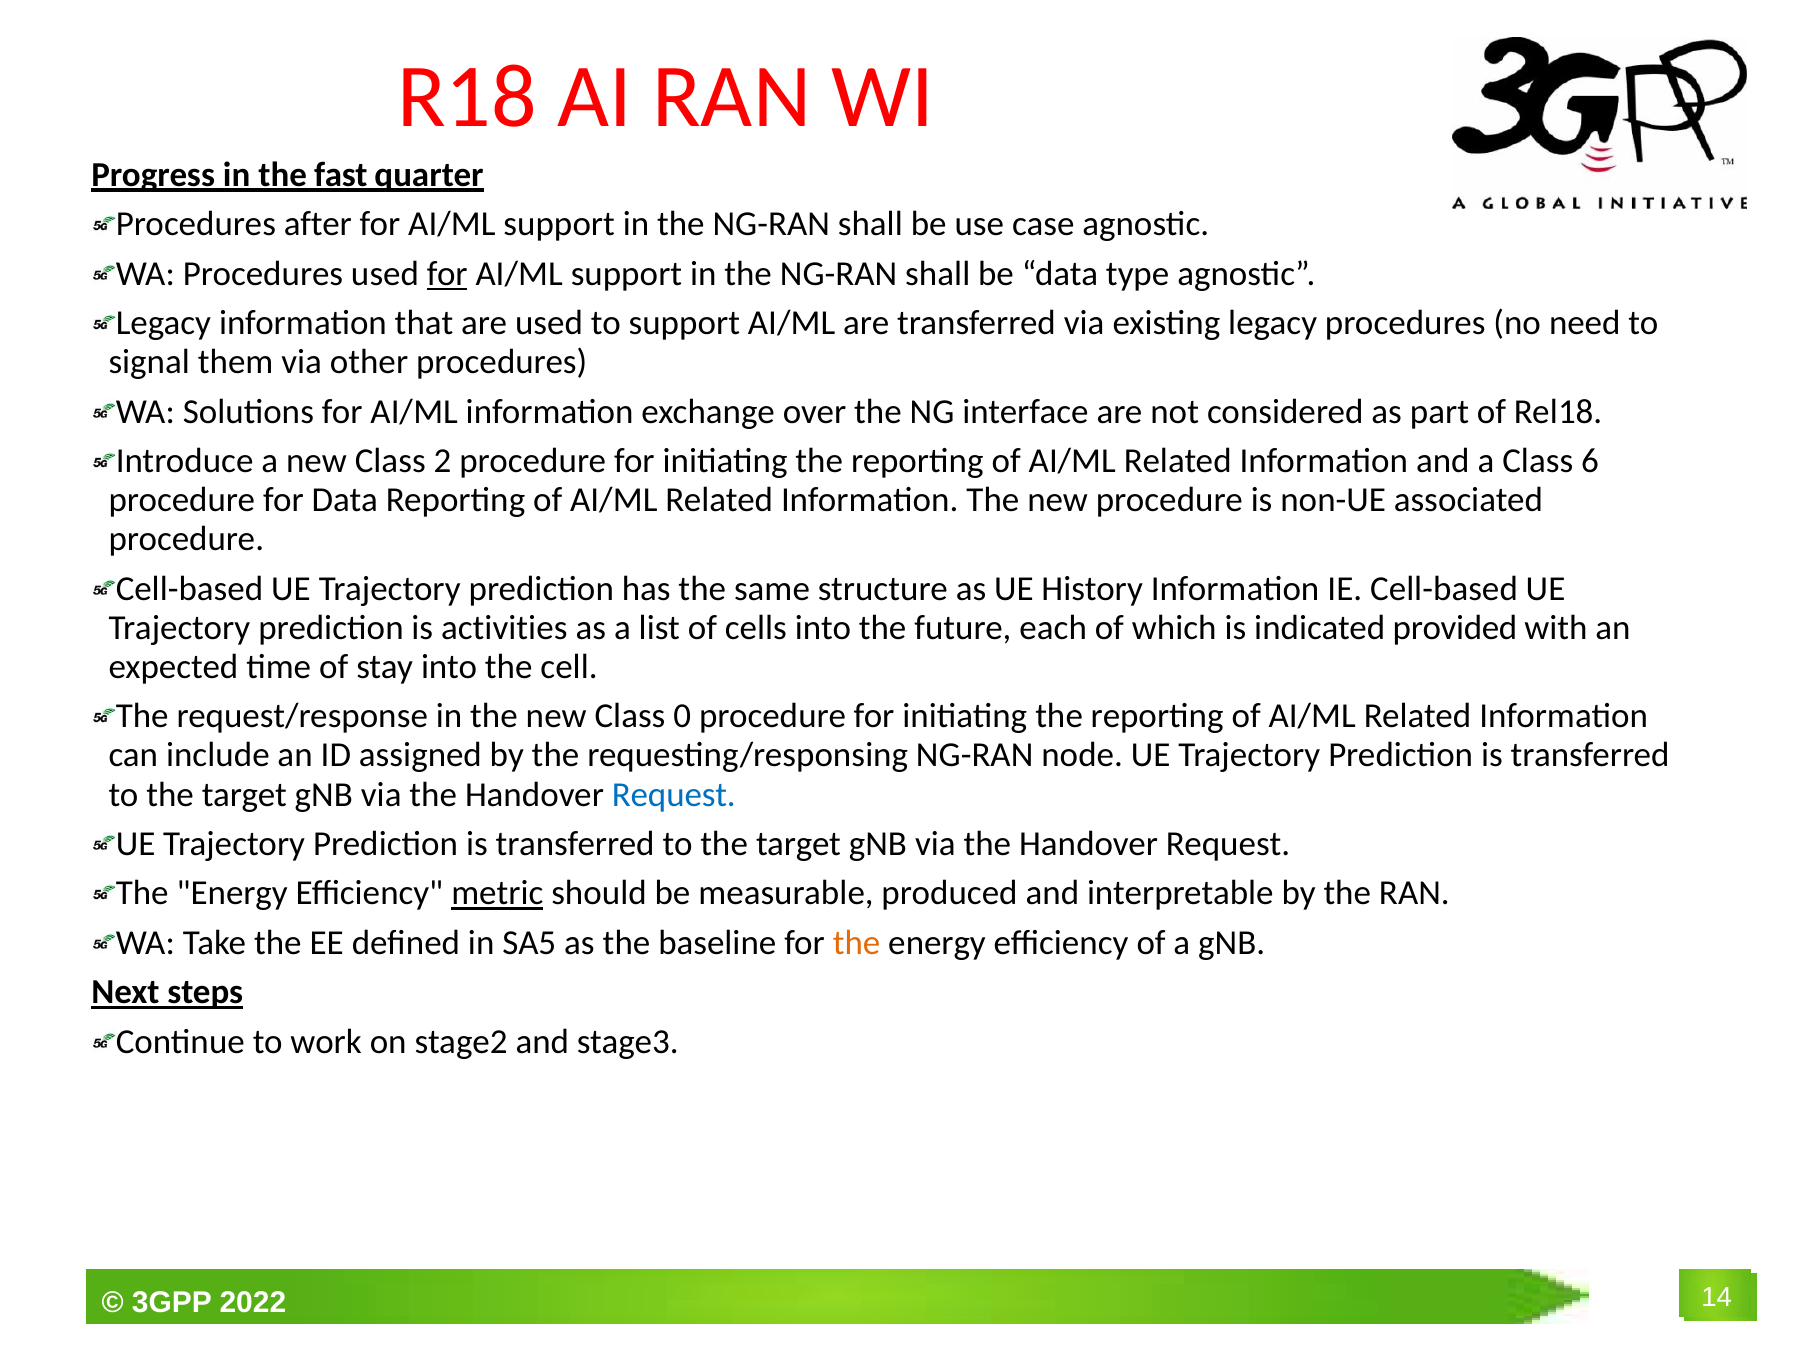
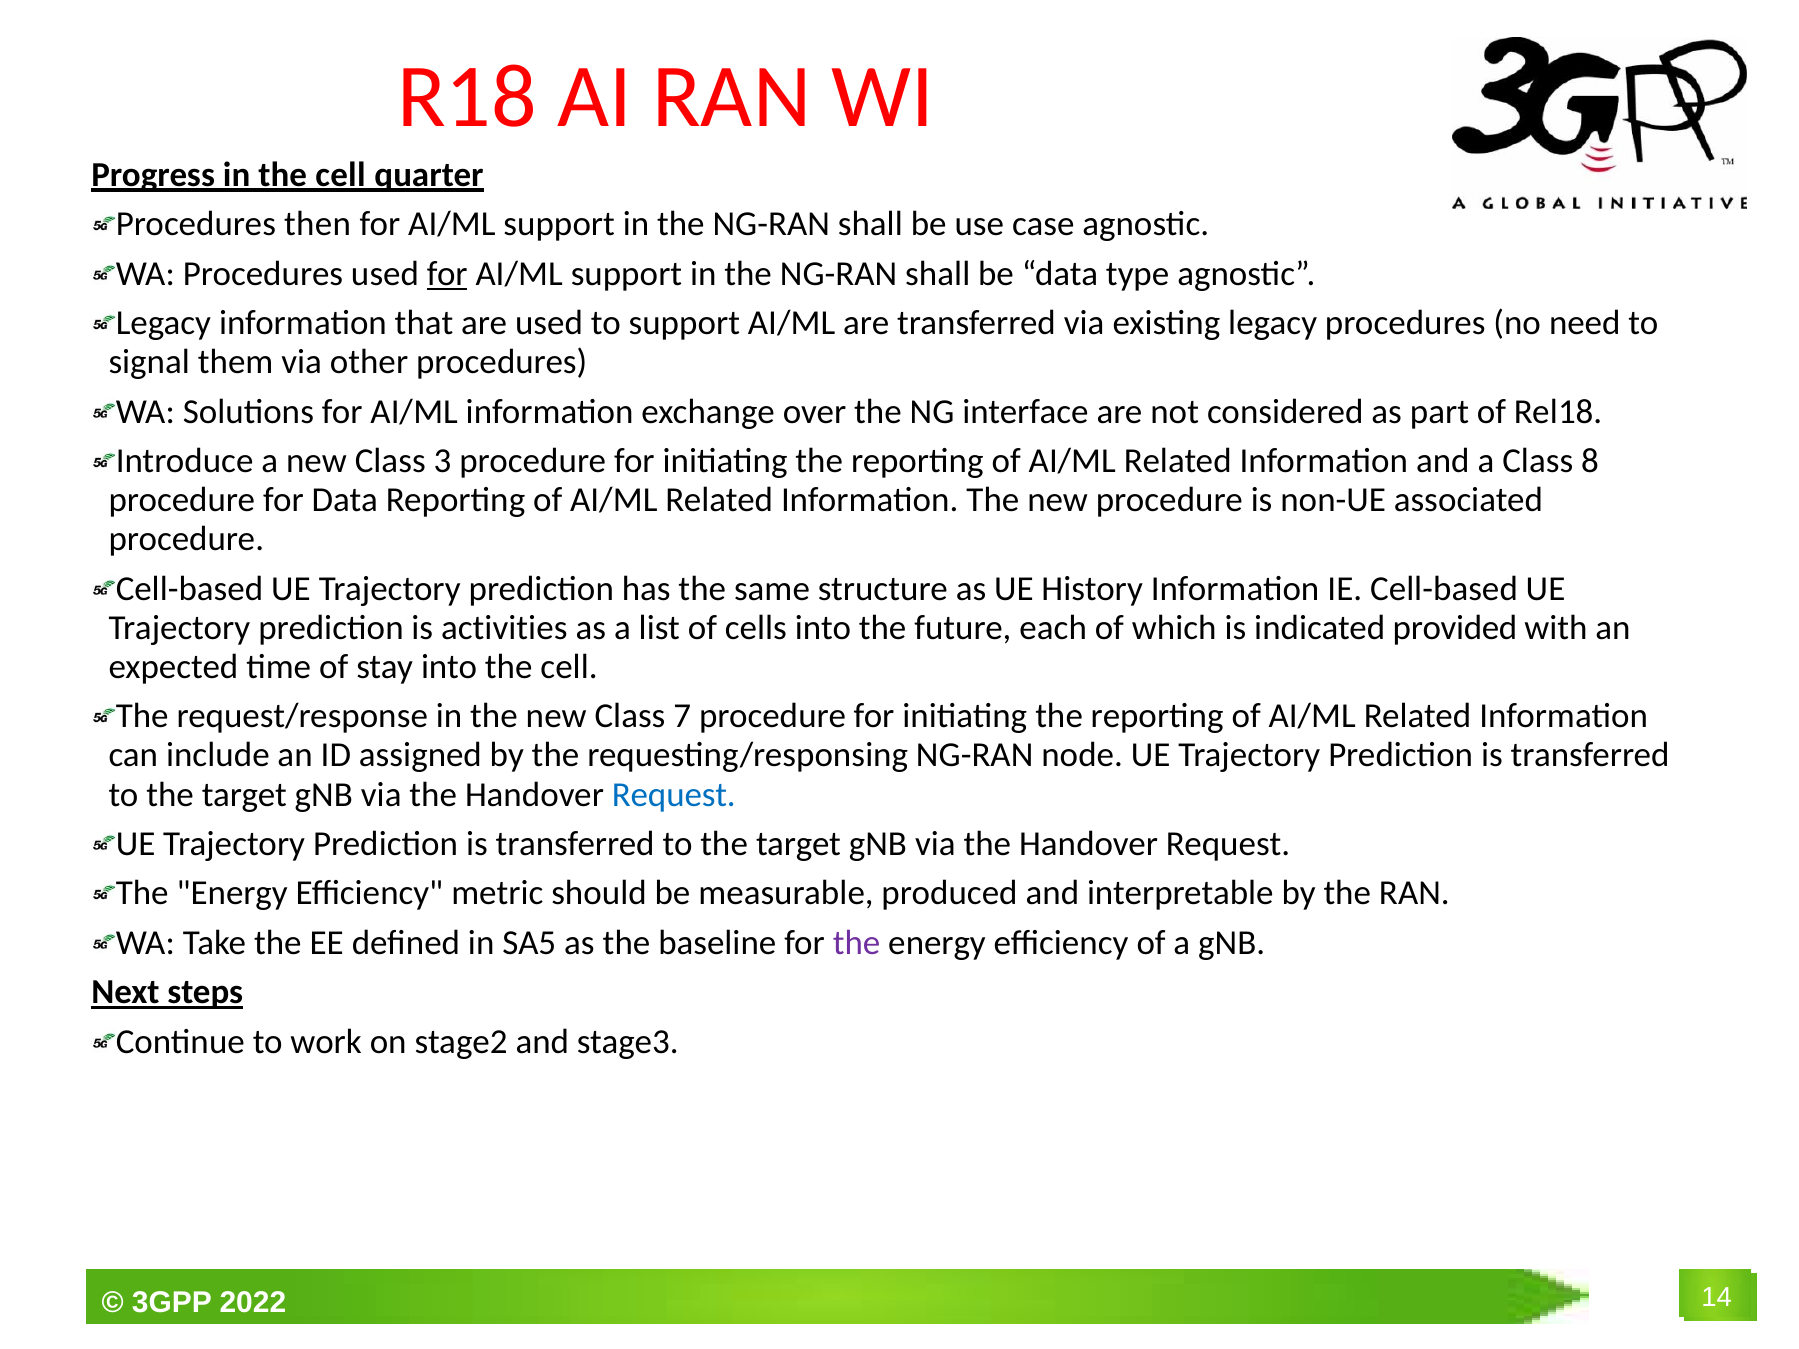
in the fast: fast -> cell
after: after -> then
2: 2 -> 3
6: 6 -> 8
0: 0 -> 7
metric underline: present -> none
the at (857, 943) colour: orange -> purple
